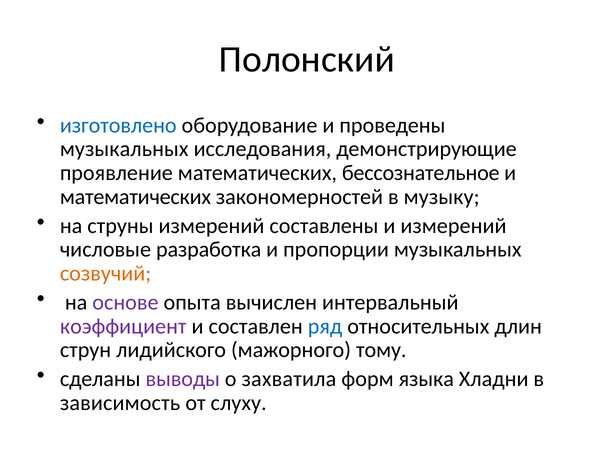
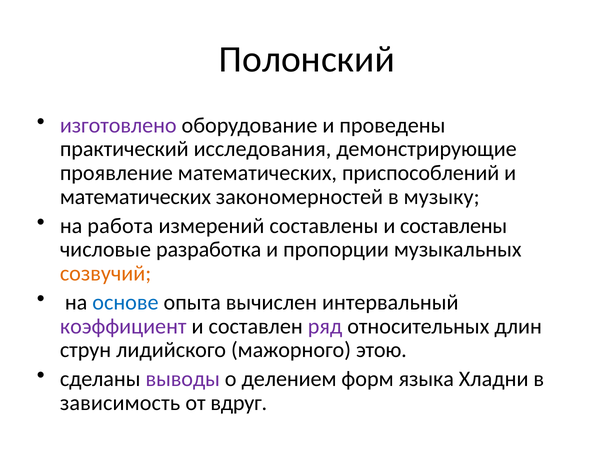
изготовлено colour: blue -> purple
музыкальных at (124, 149): музыкальных -> практический
бессознательное: бессознательное -> приспособлений
струны: струны -> работа
и измерений: измерений -> составлены
основе colour: purple -> blue
ряд colour: blue -> purple
тому: тому -> этою
захватила: захватила -> делением
слуху: слуху -> вдруг
